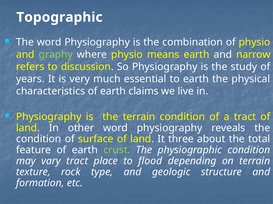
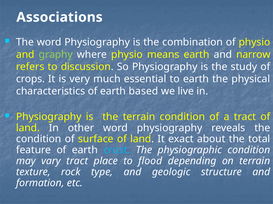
Topographic: Topographic -> Associations
years: years -> crops
claims: claims -> based
three: three -> exact
crust colour: light green -> light blue
